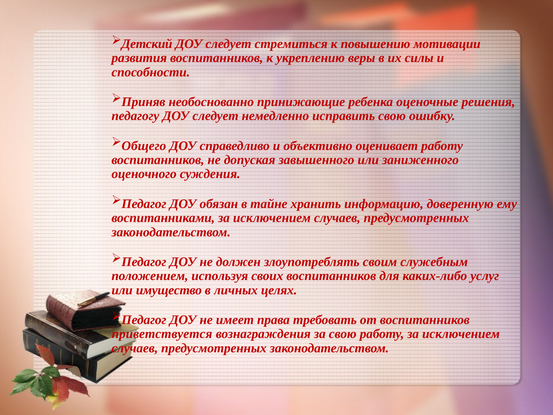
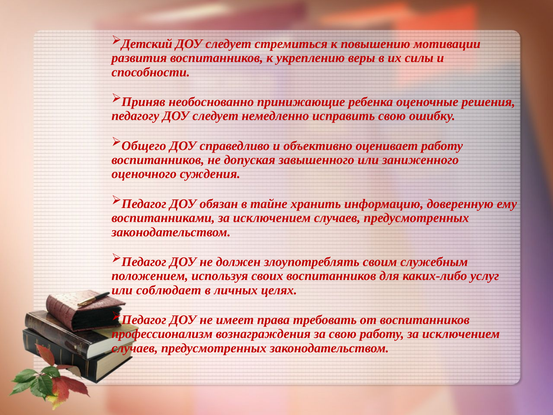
имущество: имущество -> соблюдает
приветствуется: приветствуется -> профессионализм
